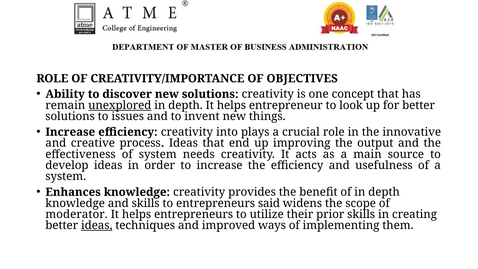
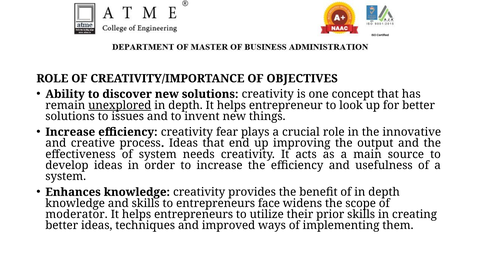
into: into -> fear
said: said -> face
ideas at (97, 225) underline: present -> none
